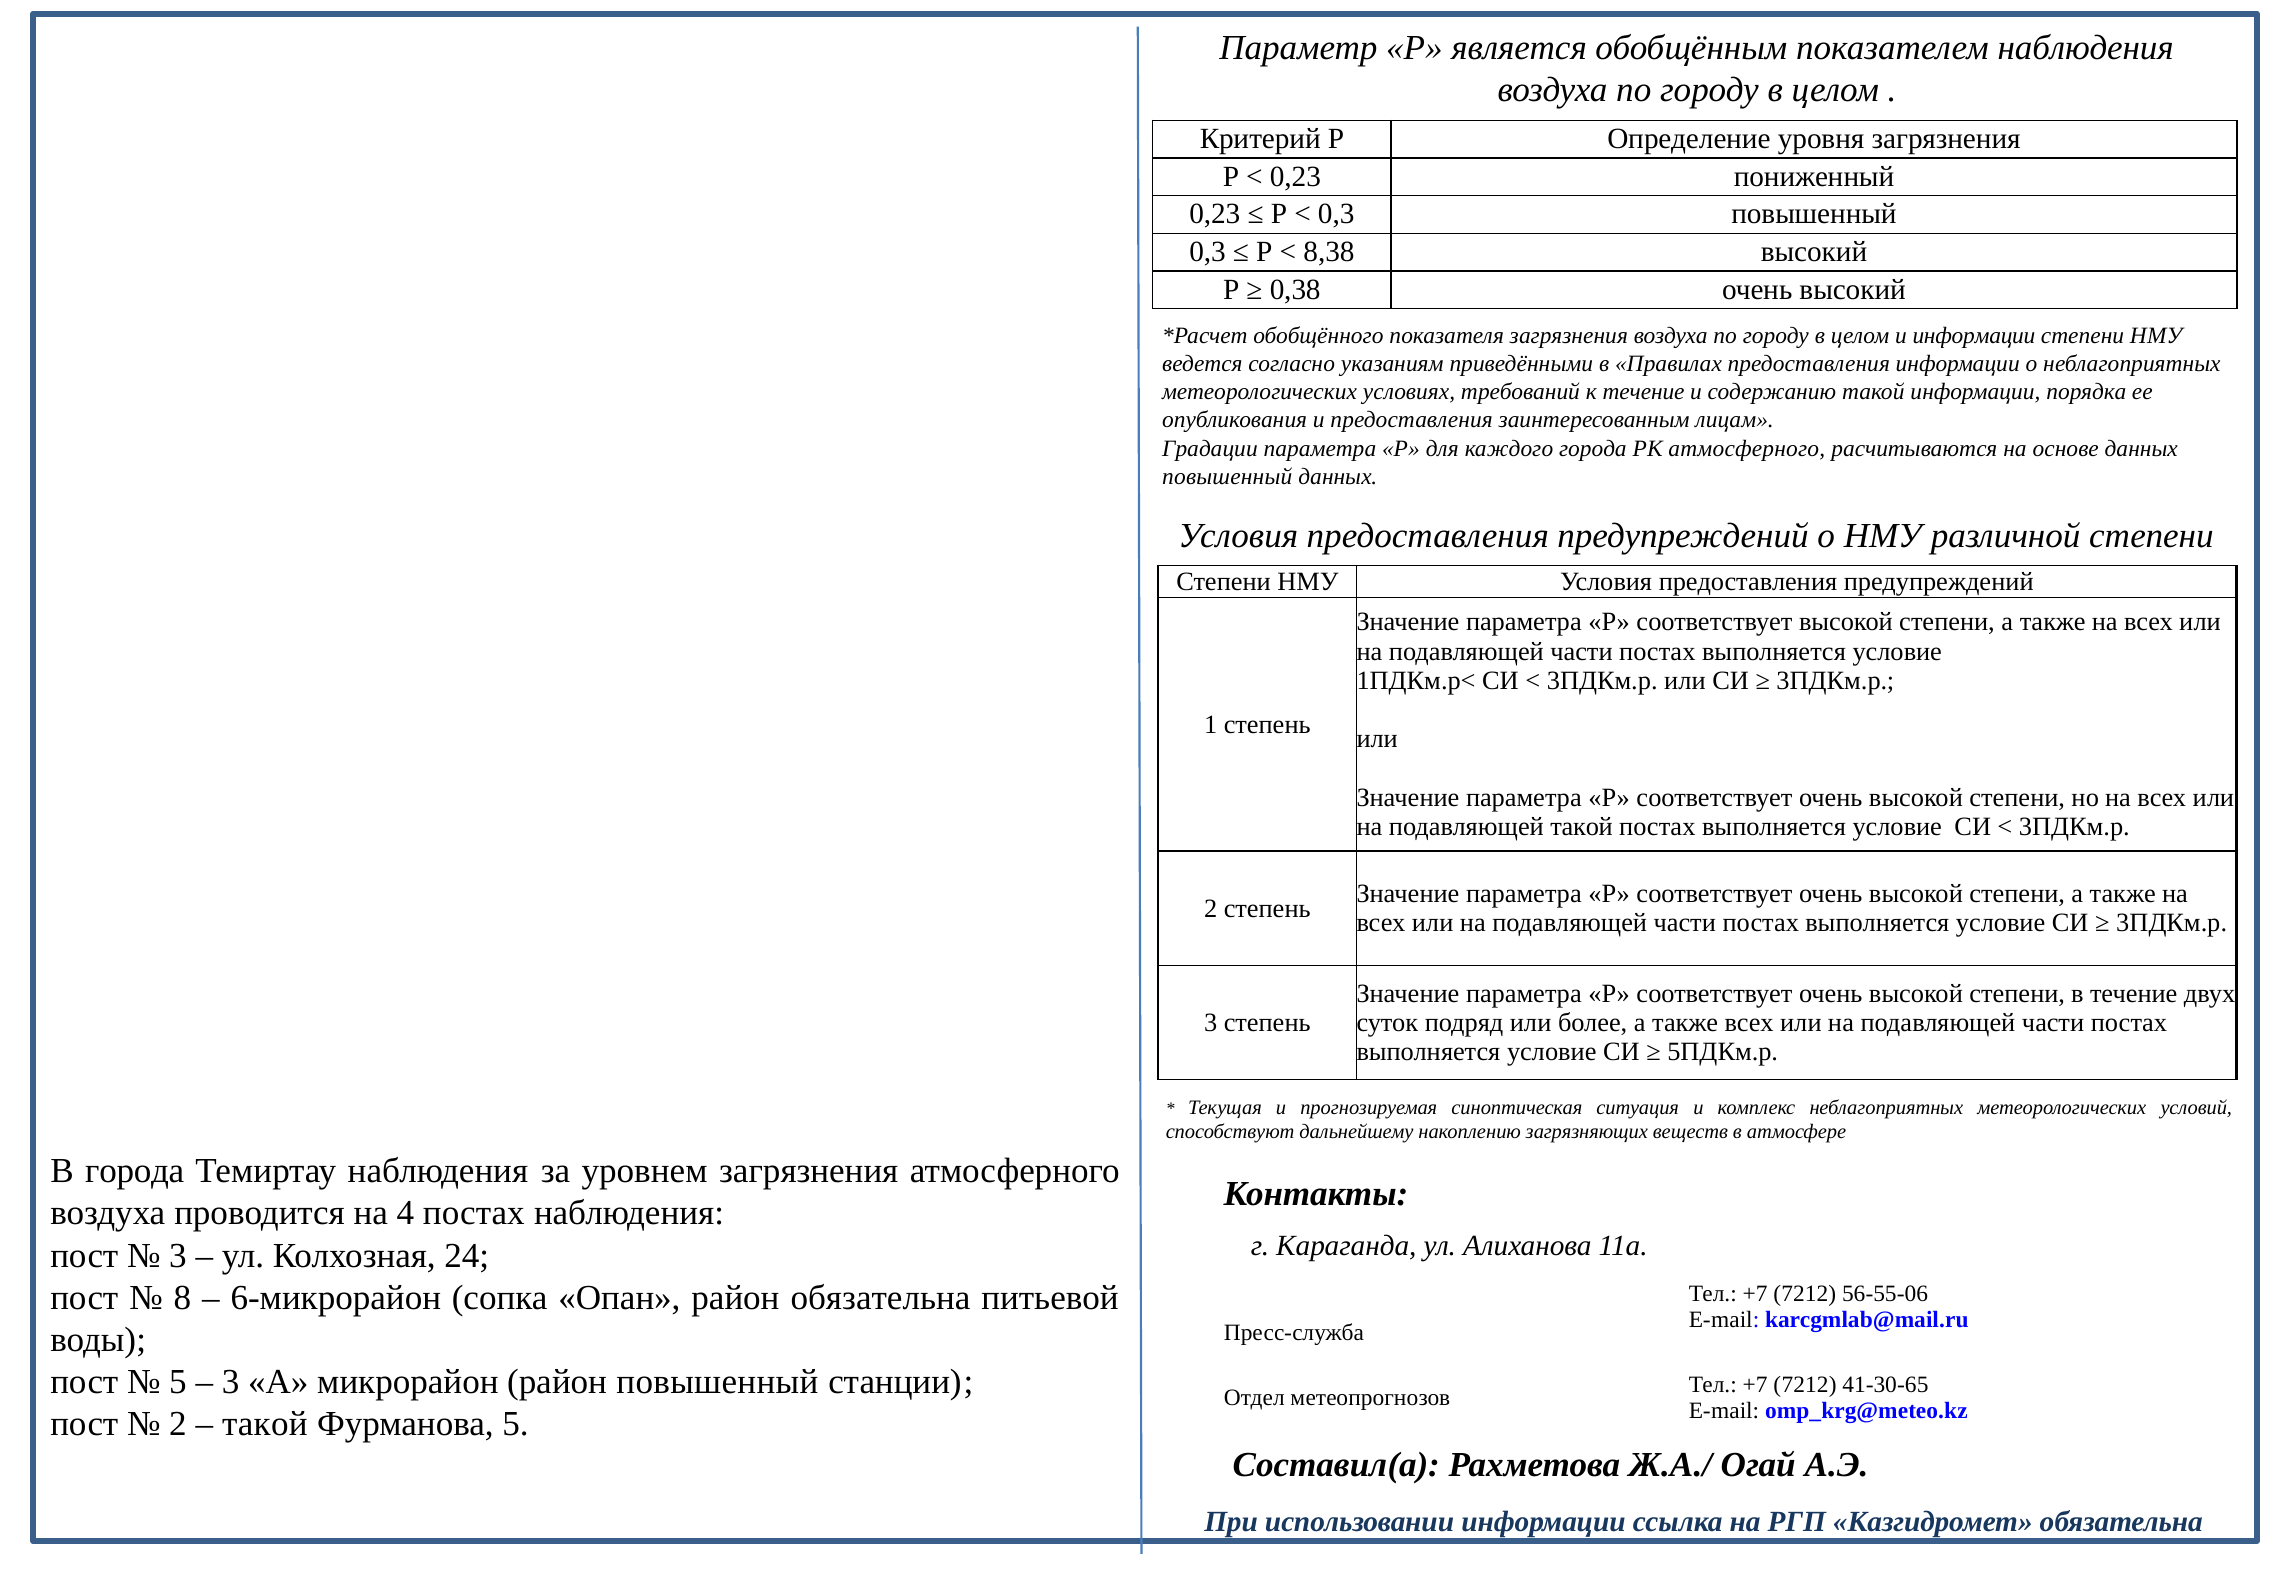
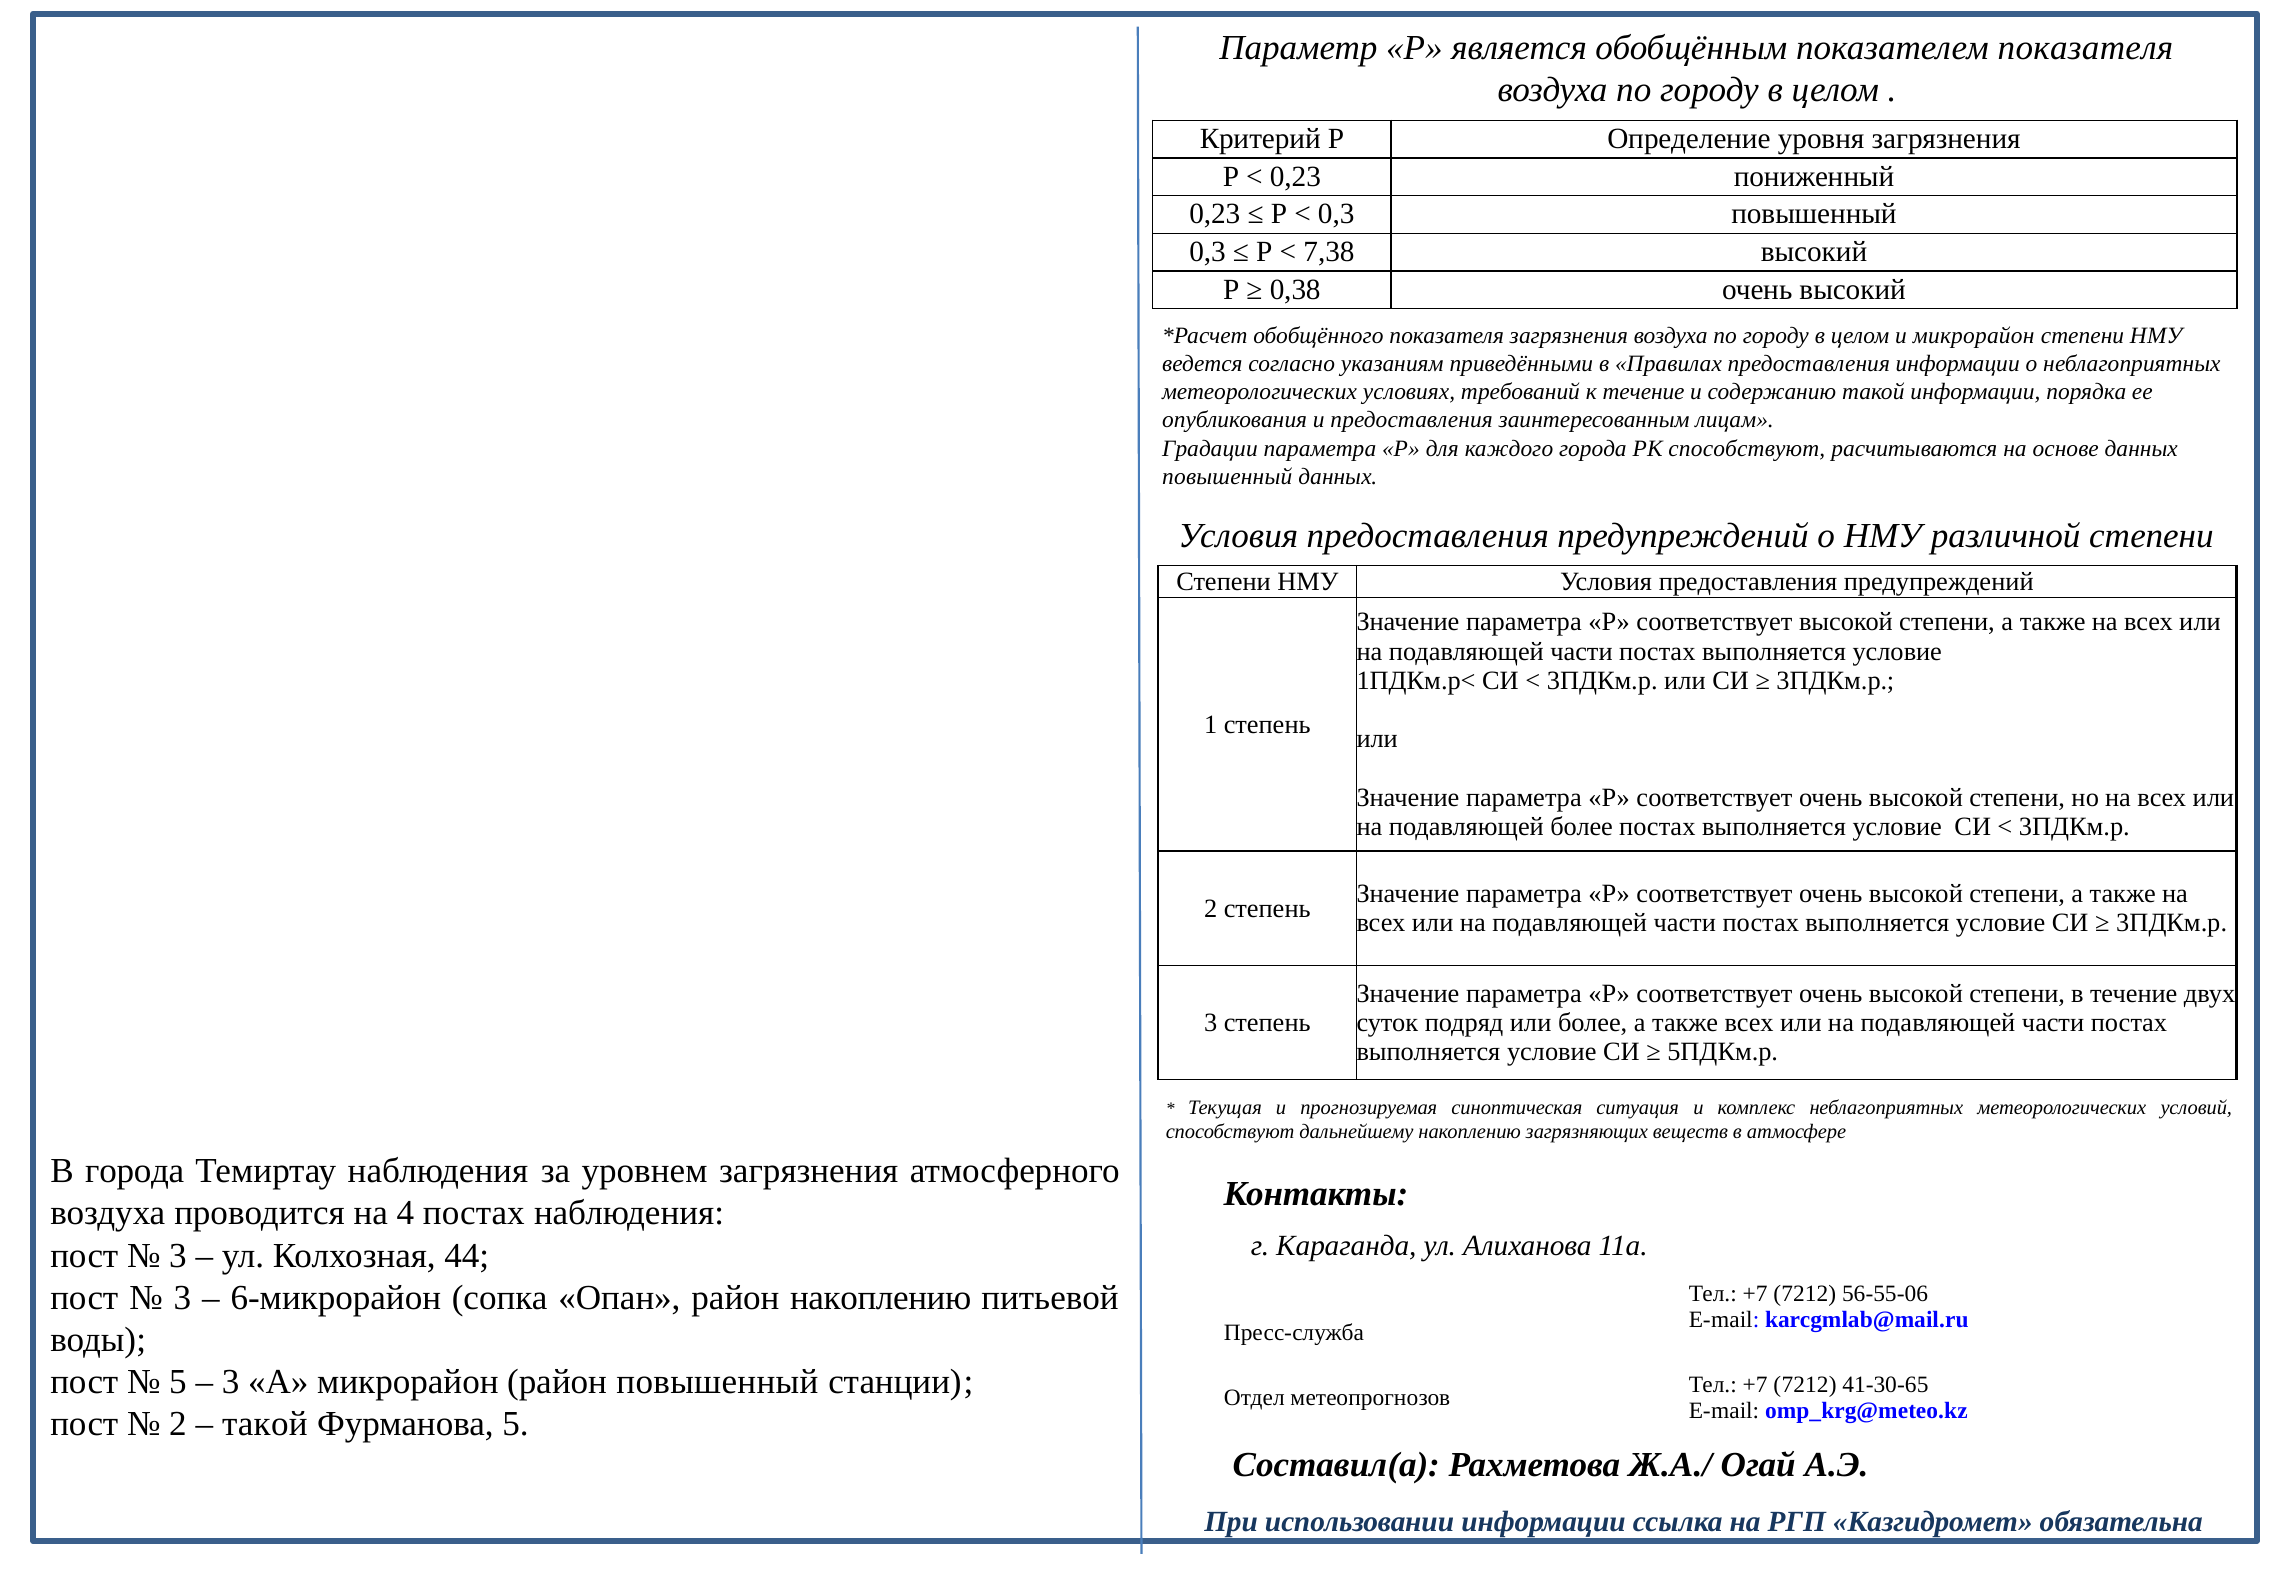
показателем наблюдения: наблюдения -> показателя
8,38: 8,38 -> 7,38
и информации: информации -> микрорайон
РК атмосферного: атмосферного -> способствуют
подавляющей такой: такой -> более
24: 24 -> 44
8 at (182, 1297): 8 -> 3
район обязательна: обязательна -> накоплению
